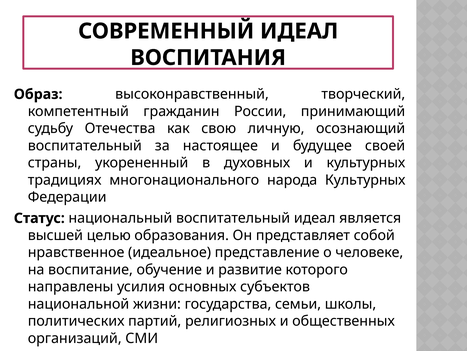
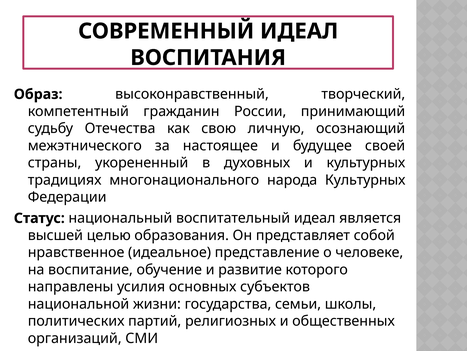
воспитательный at (85, 145): воспитательный -> межэтнического
